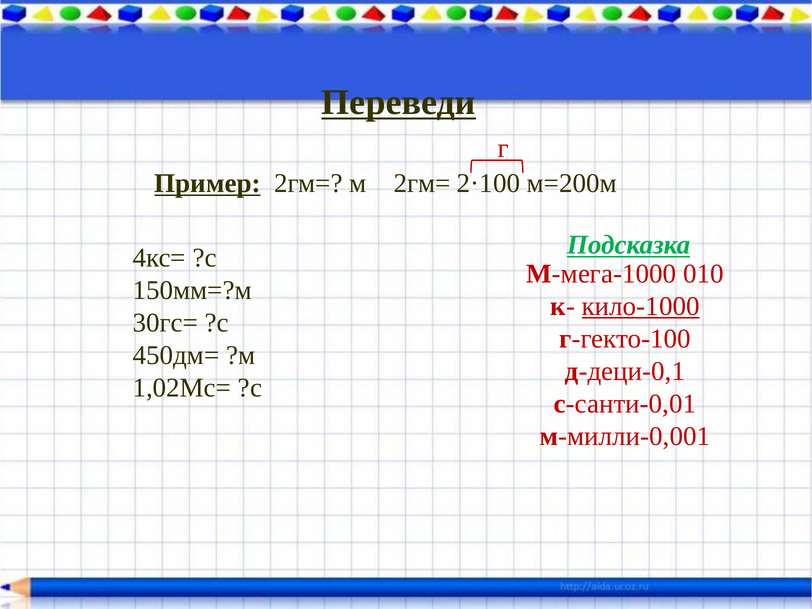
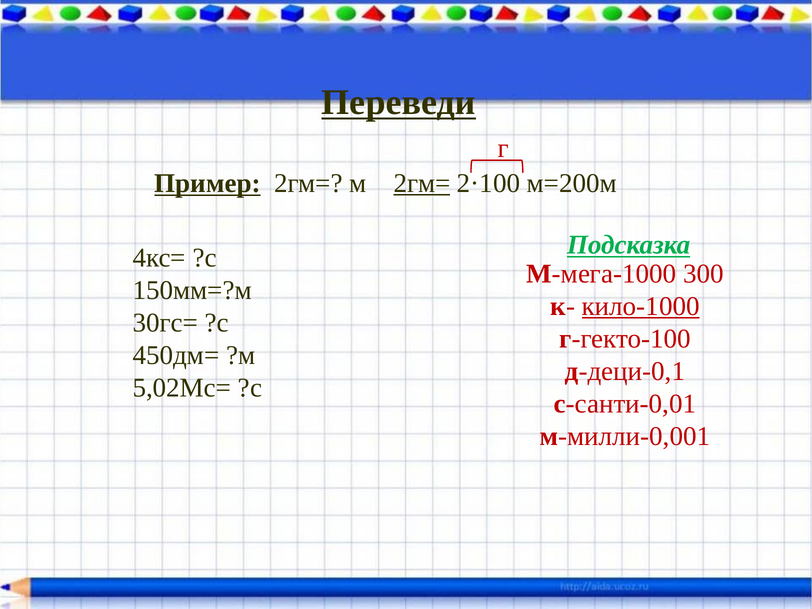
2гм= at (422, 183) underline: none -> present
010: 010 -> 300
1,02Мс=: 1,02Мс= -> 5,02Мс=
